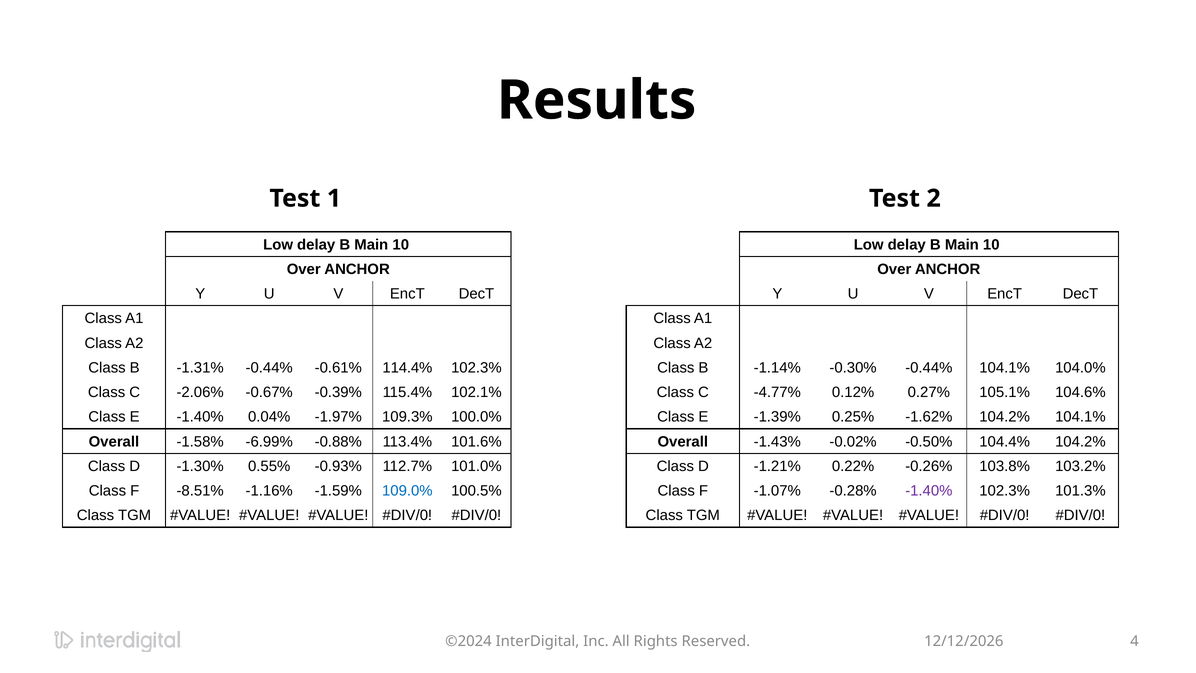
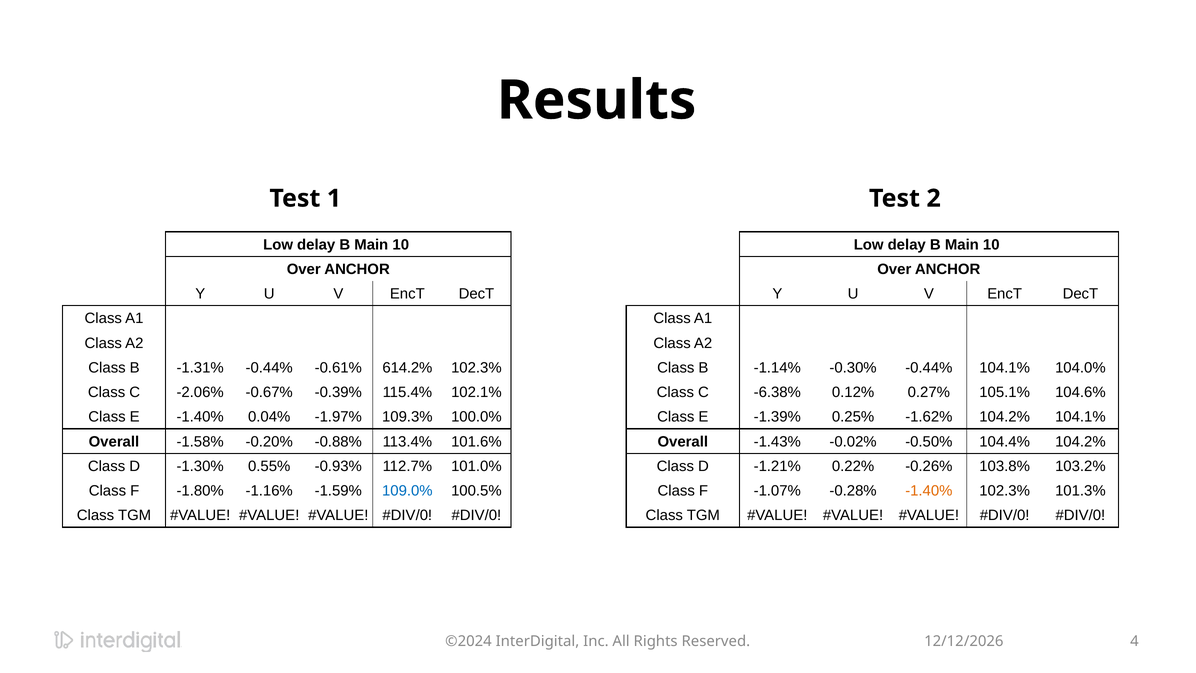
114.4%: 114.4% -> 614.2%
-4.77%: -4.77% -> -6.38%
-6.99%: -6.99% -> -0.20%
-8.51%: -8.51% -> -1.80%
-1.40% at (929, 491) colour: purple -> orange
